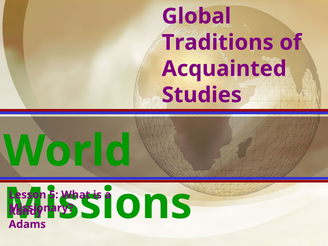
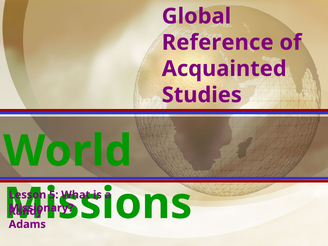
Traditions: Traditions -> Reference
